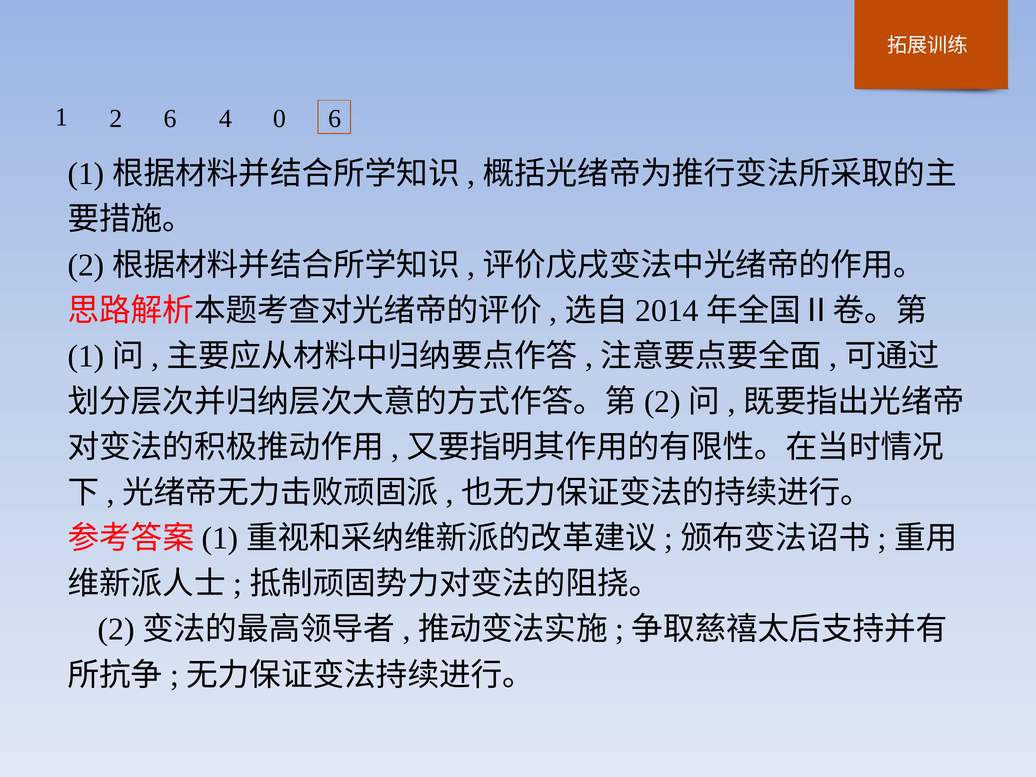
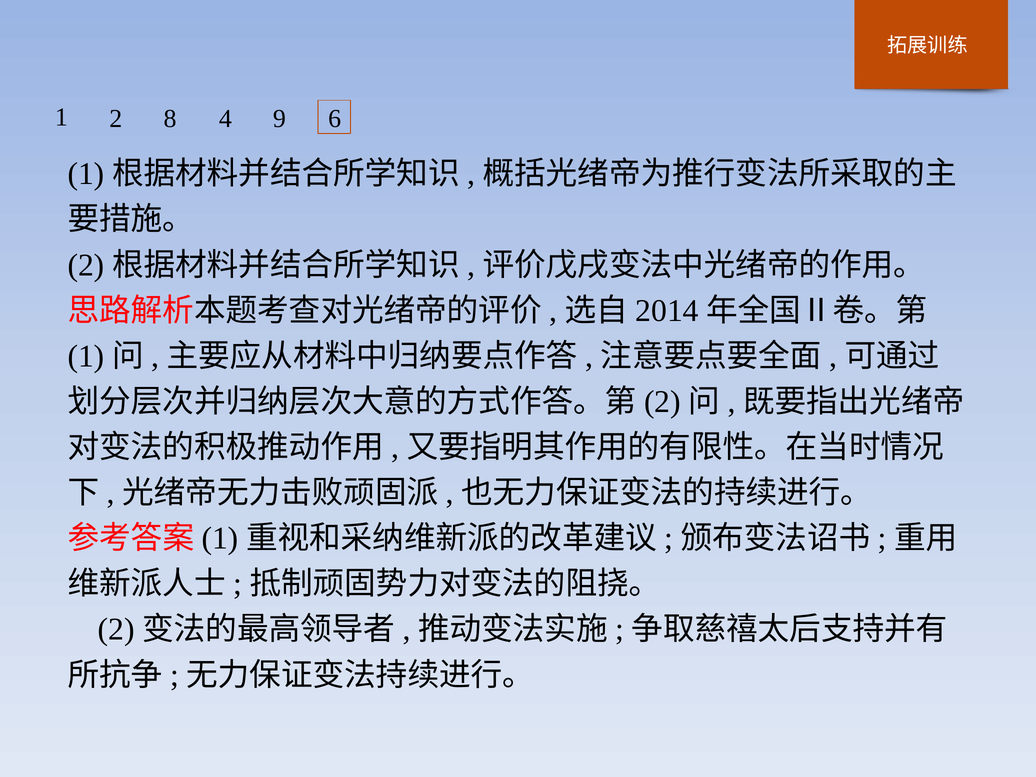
2 6: 6 -> 8
0: 0 -> 9
